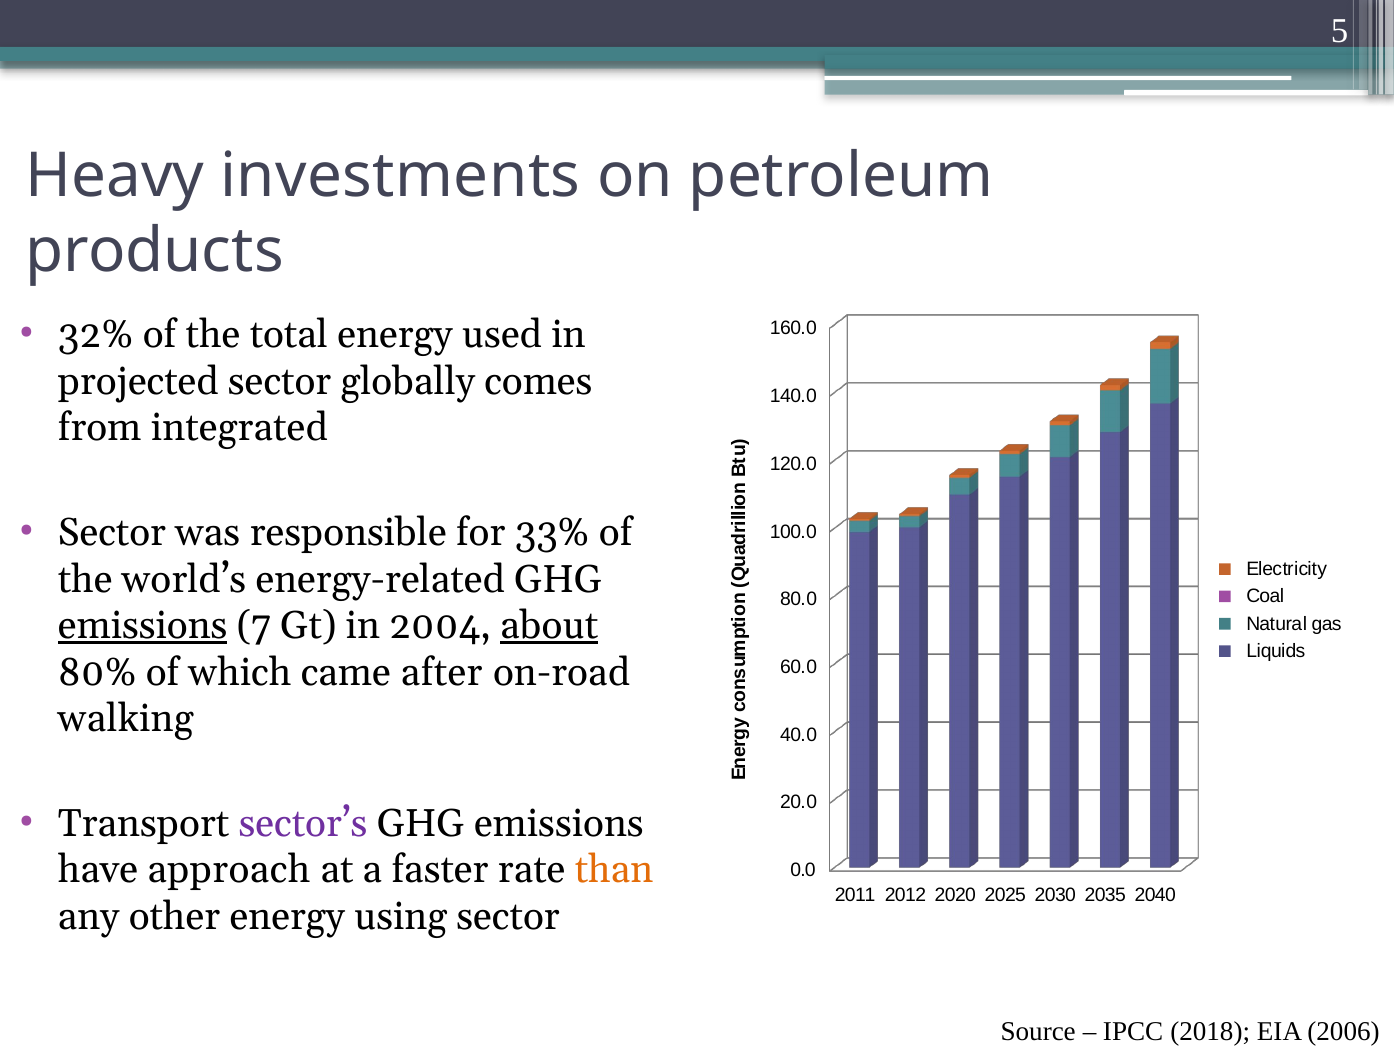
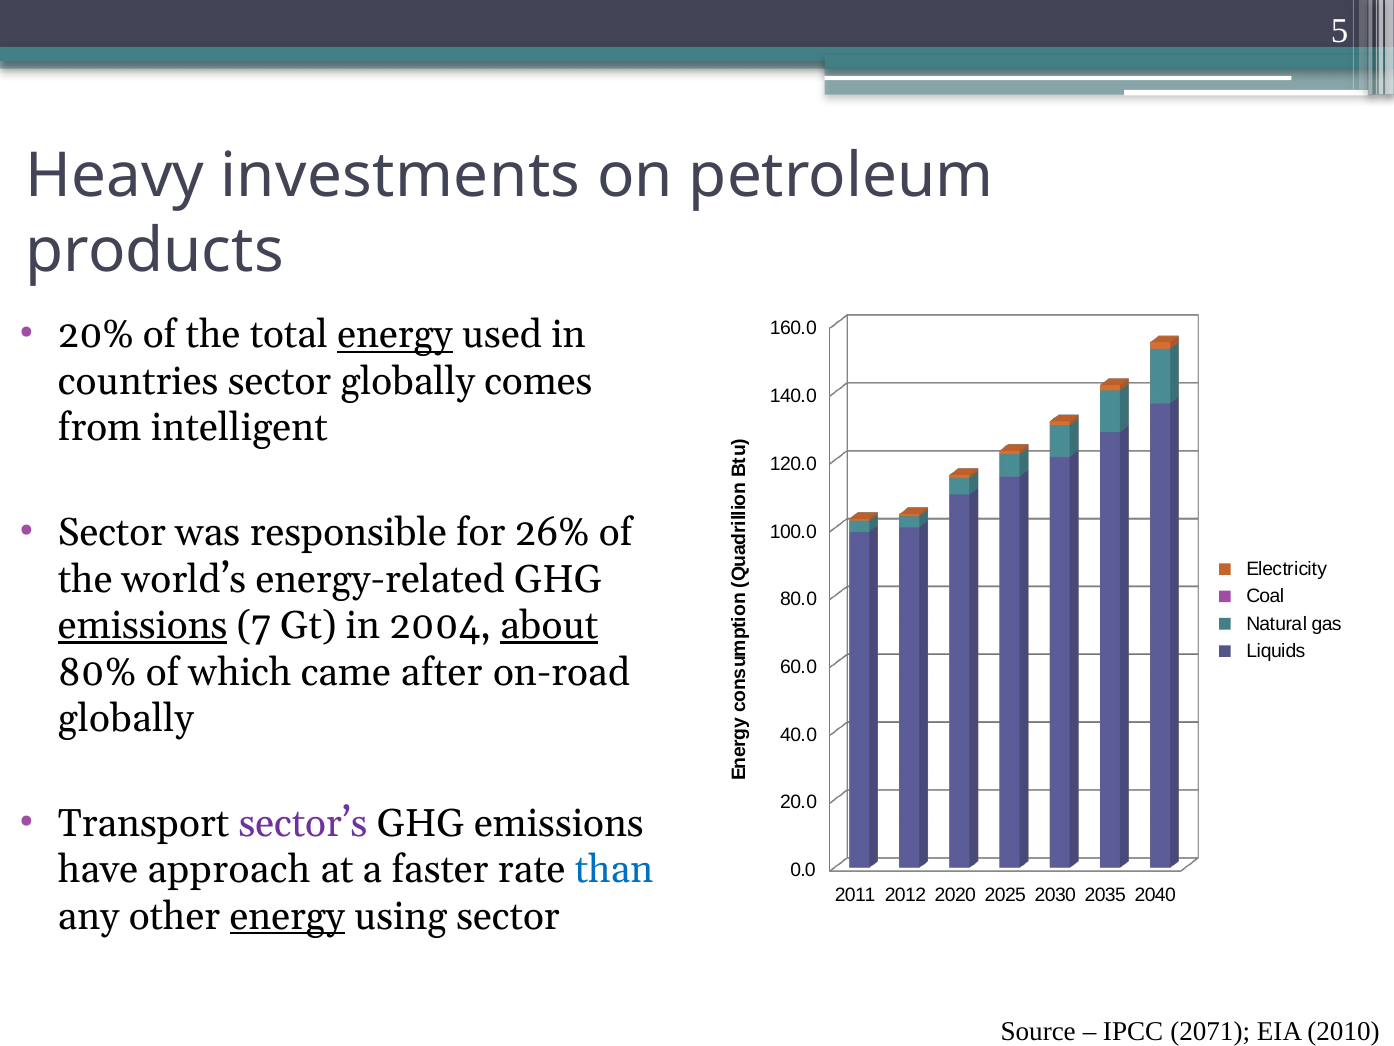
32%: 32% -> 20%
energy at (395, 335) underline: none -> present
projected: projected -> countries
integrated: integrated -> intelligent
33%: 33% -> 26%
walking at (126, 718): walking -> globally
than colour: orange -> blue
energy at (287, 916) underline: none -> present
2018: 2018 -> 2071
2006: 2006 -> 2010
